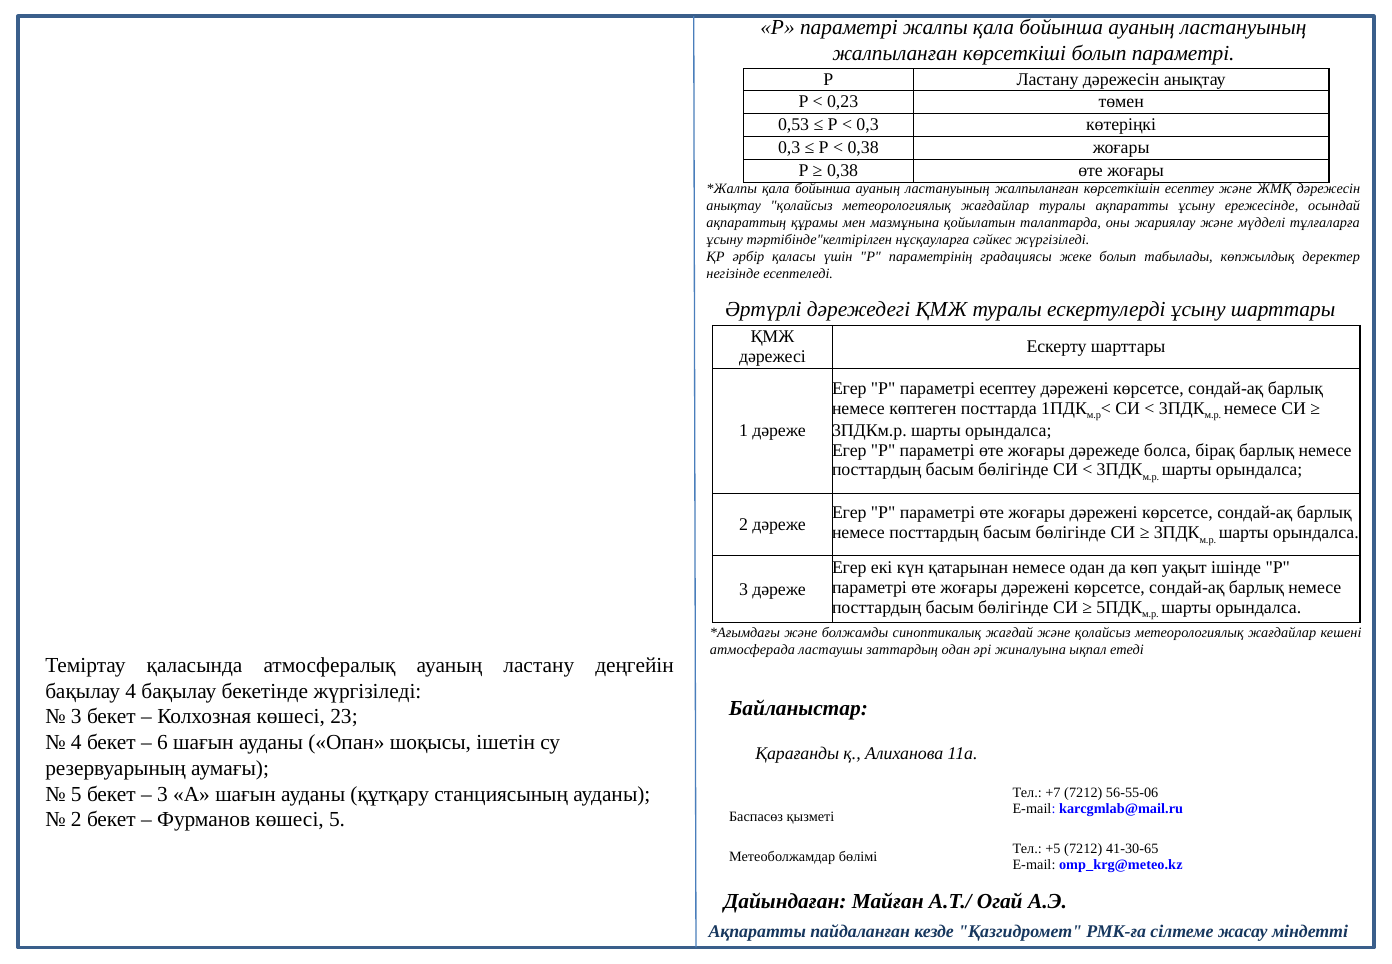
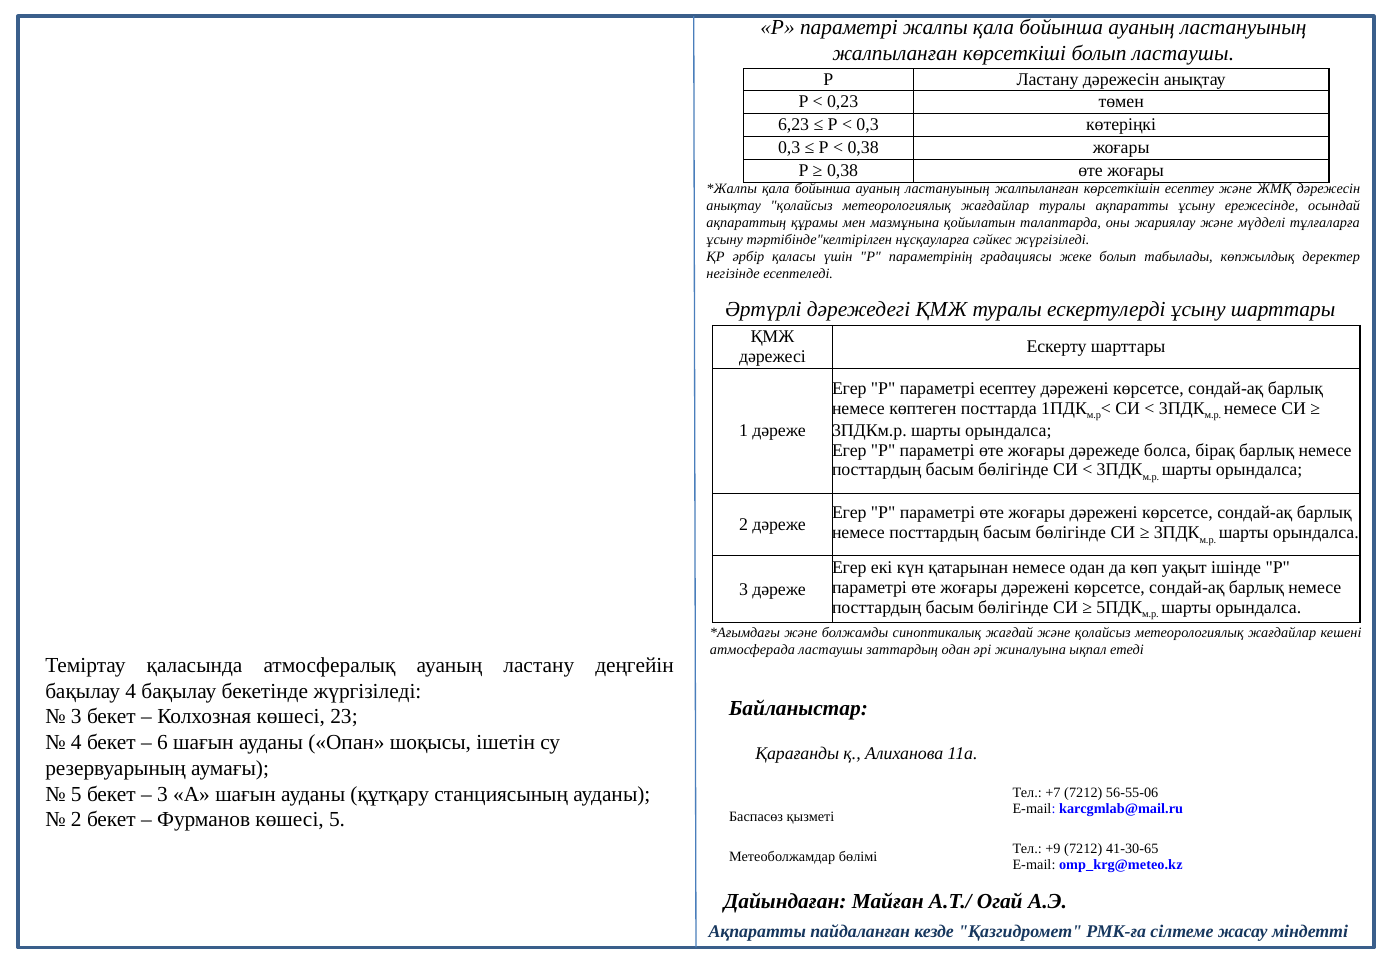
болып параметрі: параметрі -> ластаушы
0,53: 0,53 -> 6,23
+5: +5 -> +9
